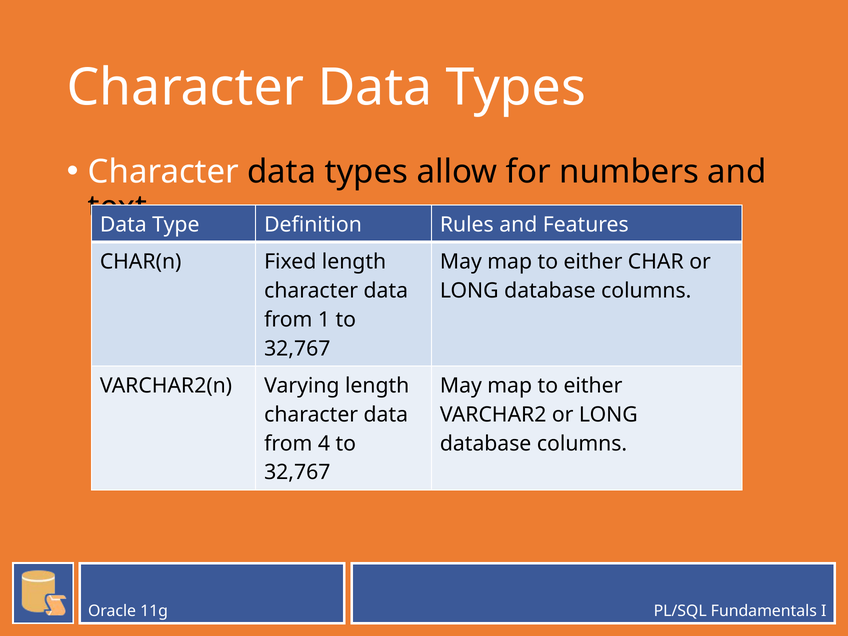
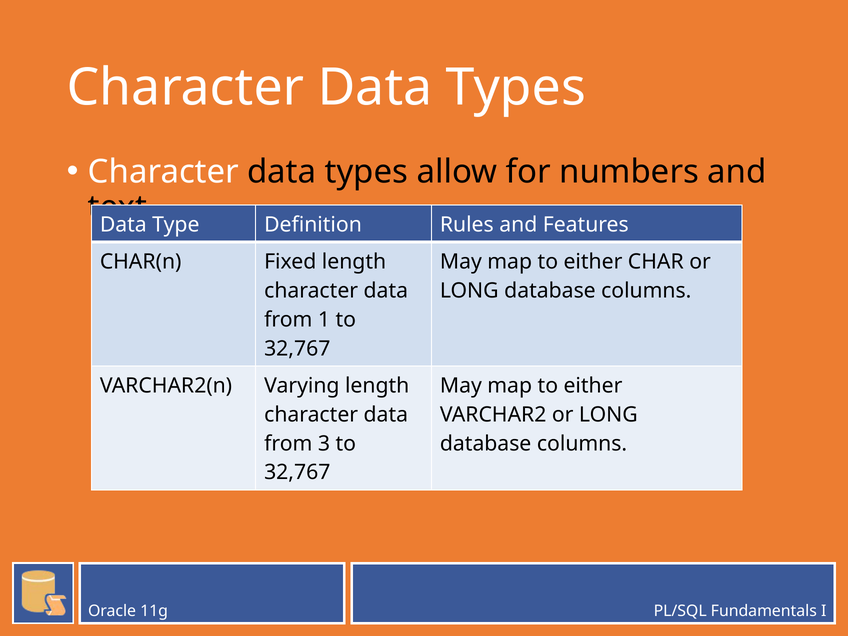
4: 4 -> 3
